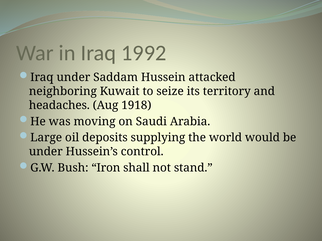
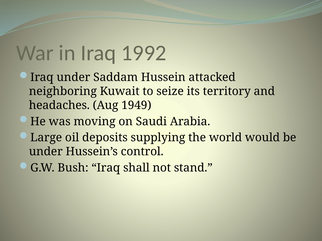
1918: 1918 -> 1949
Bush Iron: Iron -> Iraq
